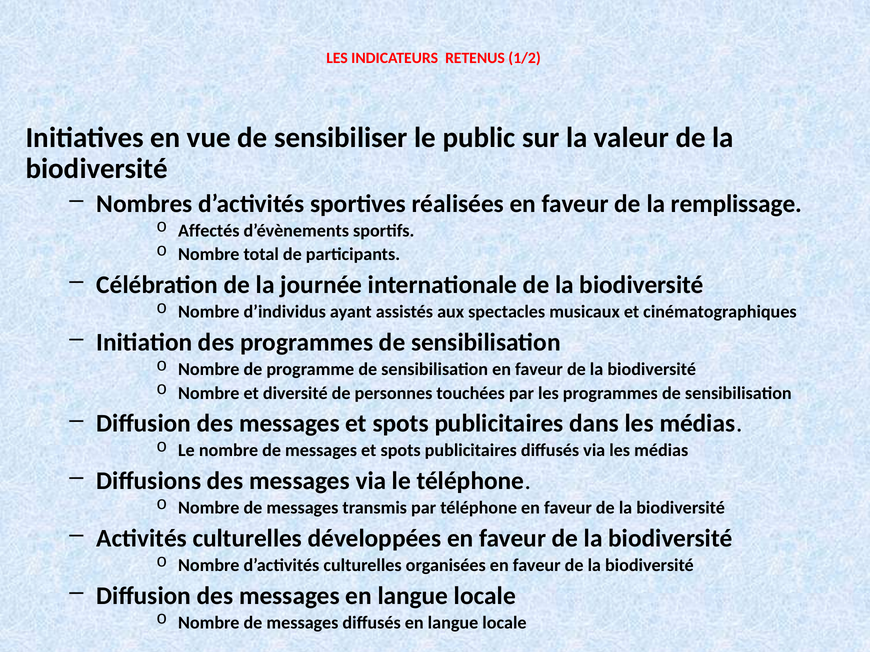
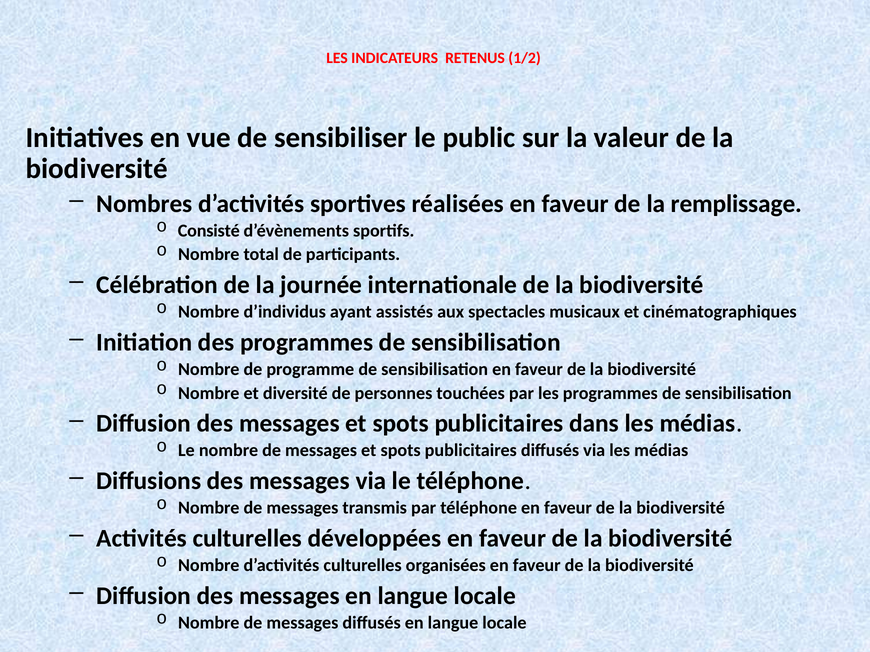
Affectés: Affectés -> Consisté
